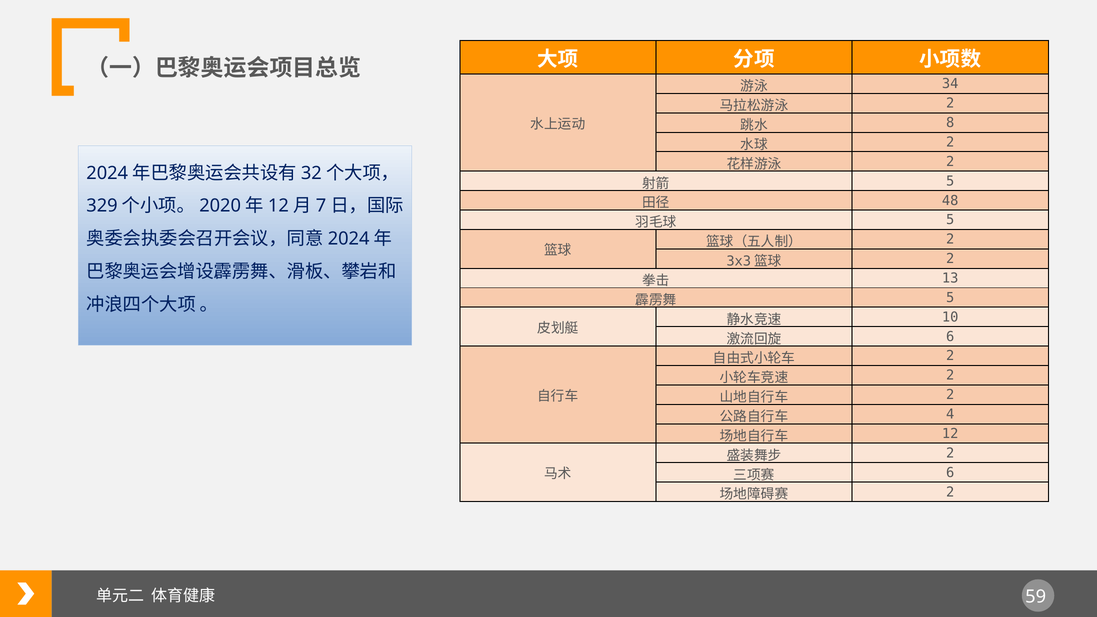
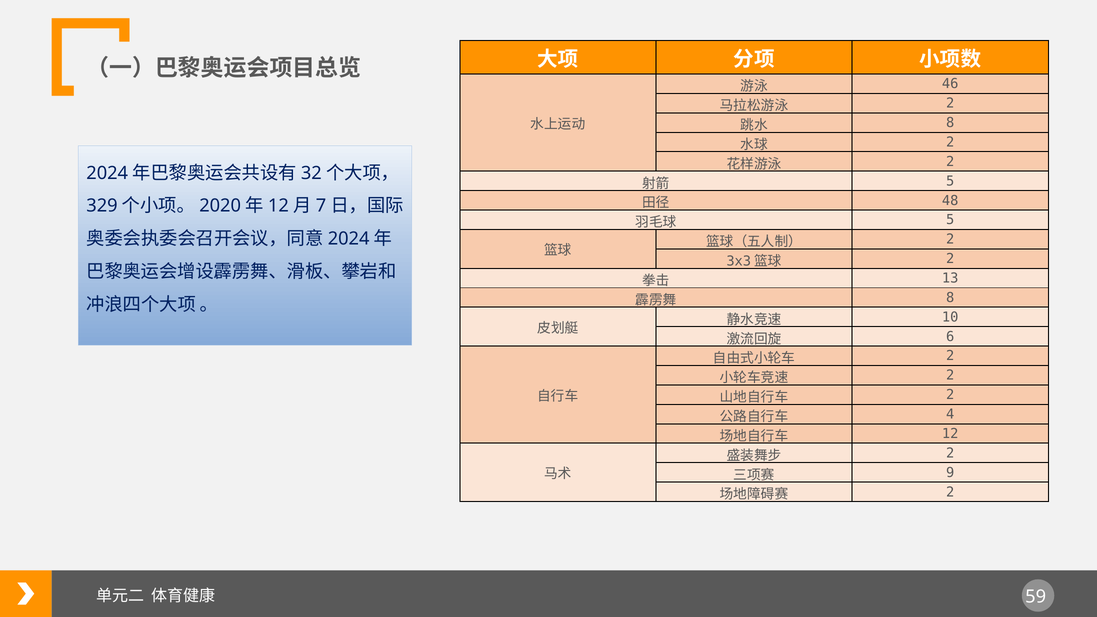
34: 34 -> 46
5 at (950, 298): 5 -> 8
6 at (950, 473): 6 -> 9
